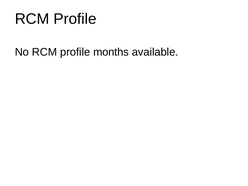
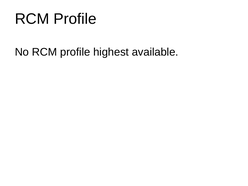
months: months -> highest
